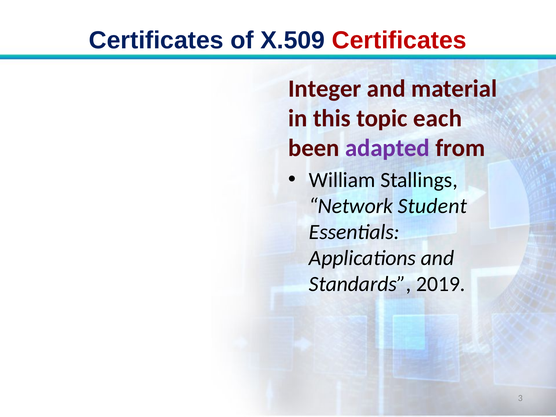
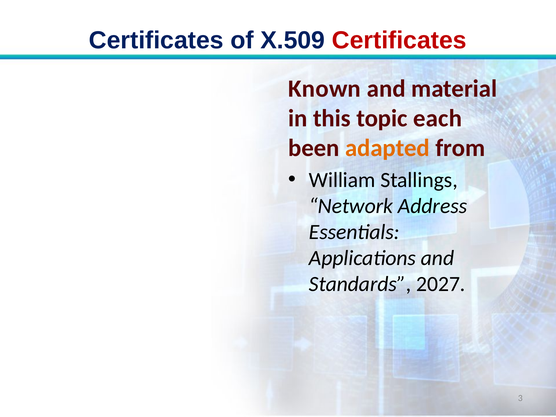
Integer: Integer -> Known
adapted colour: purple -> orange
Student: Student -> Address
2019: 2019 -> 2027
